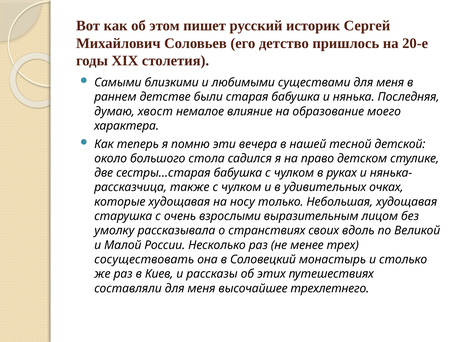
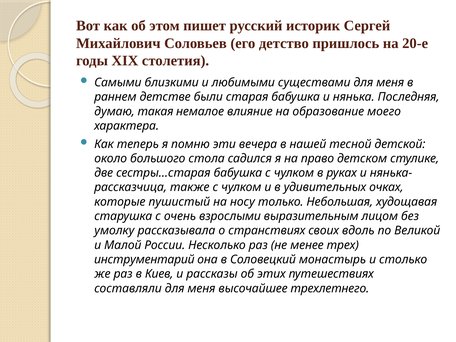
хвост: хвост -> такая
которые худощавая: худощавая -> пушистый
сосуществовать: сосуществовать -> инструментарий
